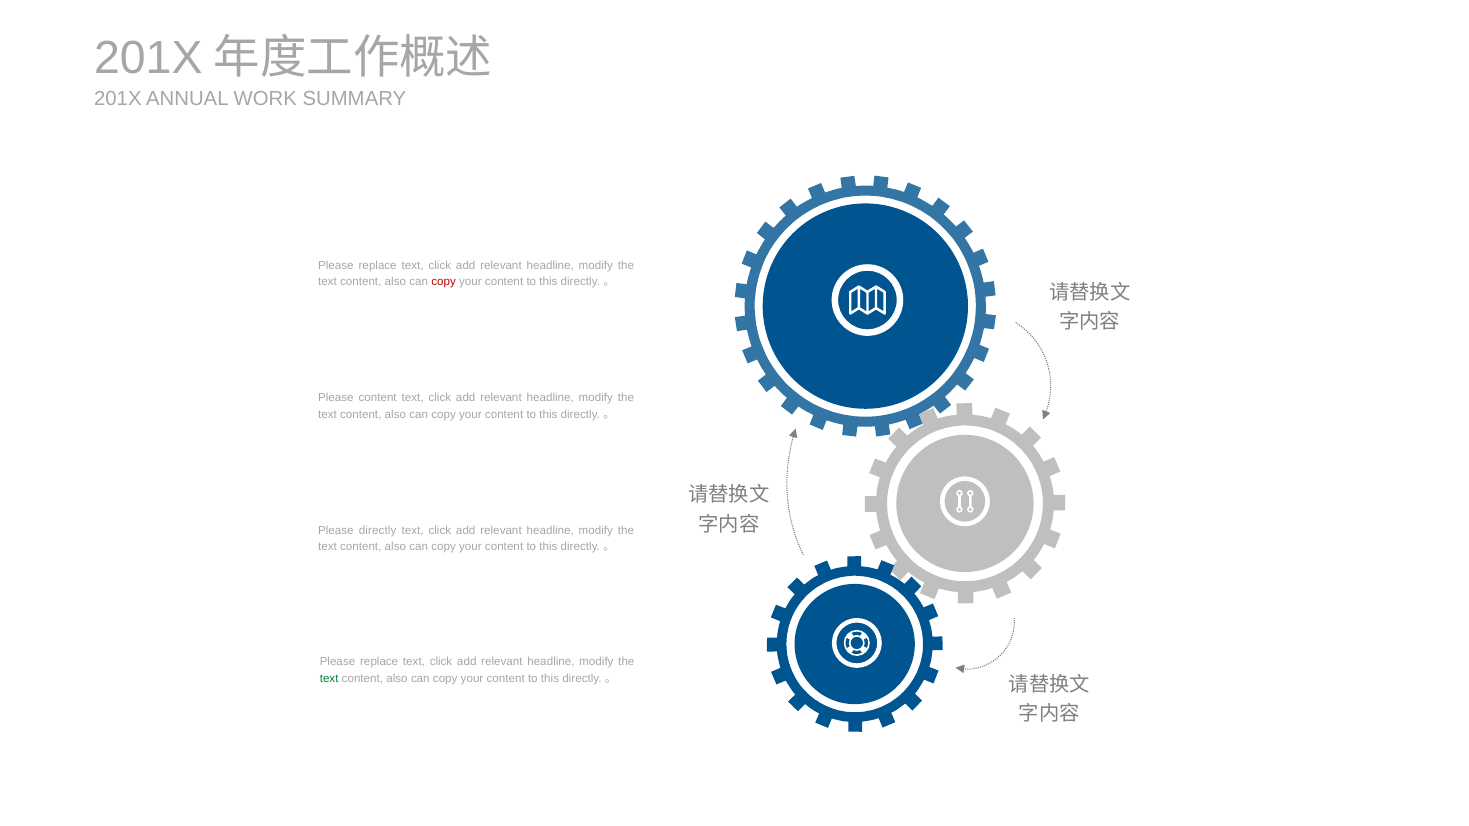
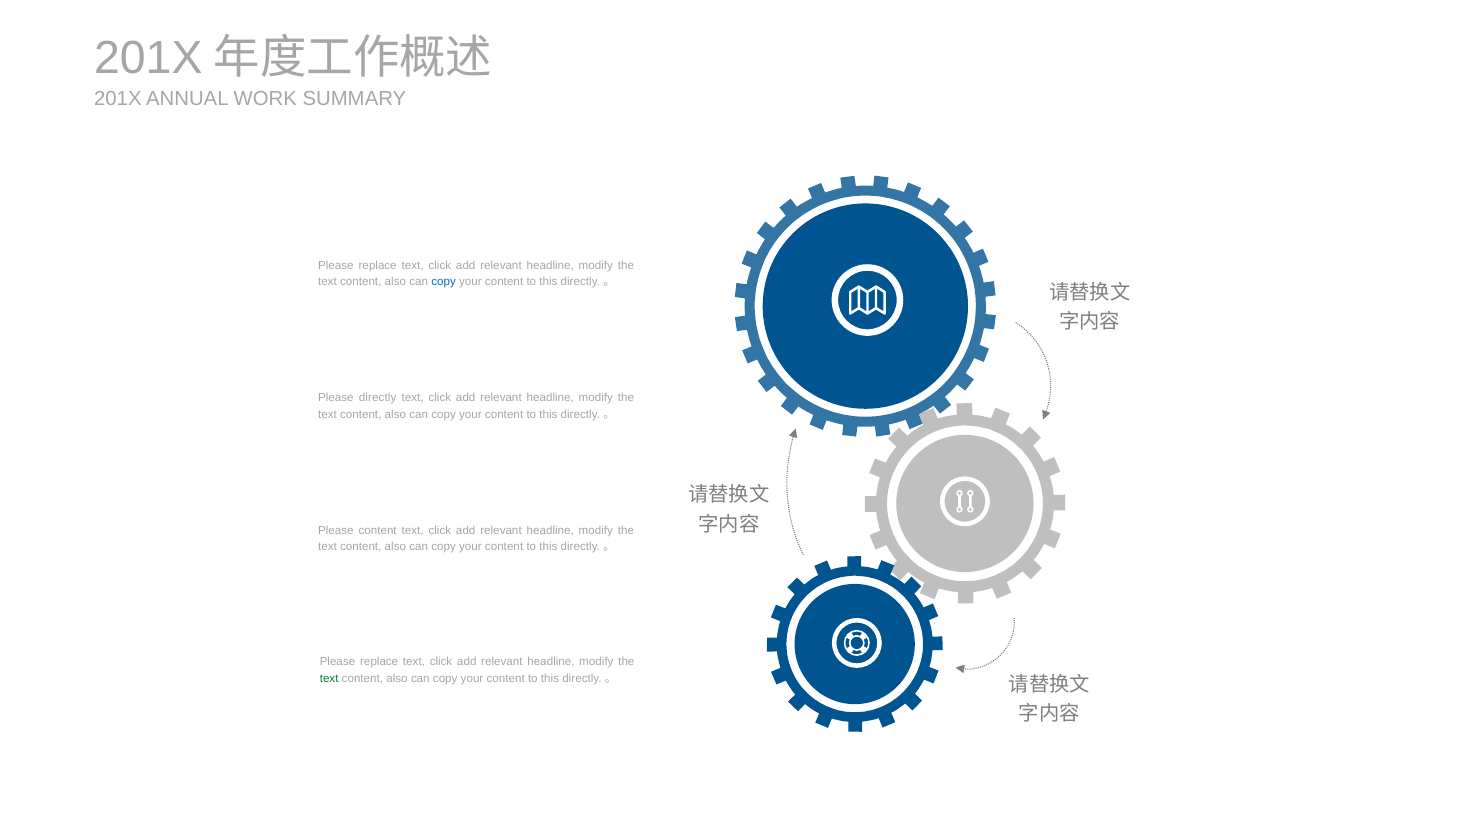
copy at (444, 282) colour: red -> blue
Please content: content -> directly
Please directly: directly -> content
